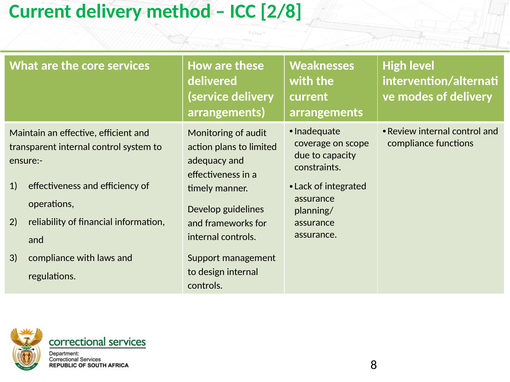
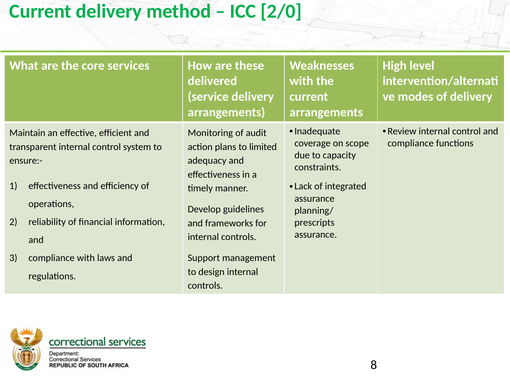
2/8: 2/8 -> 2/0
assurance at (315, 223): assurance -> prescripts
